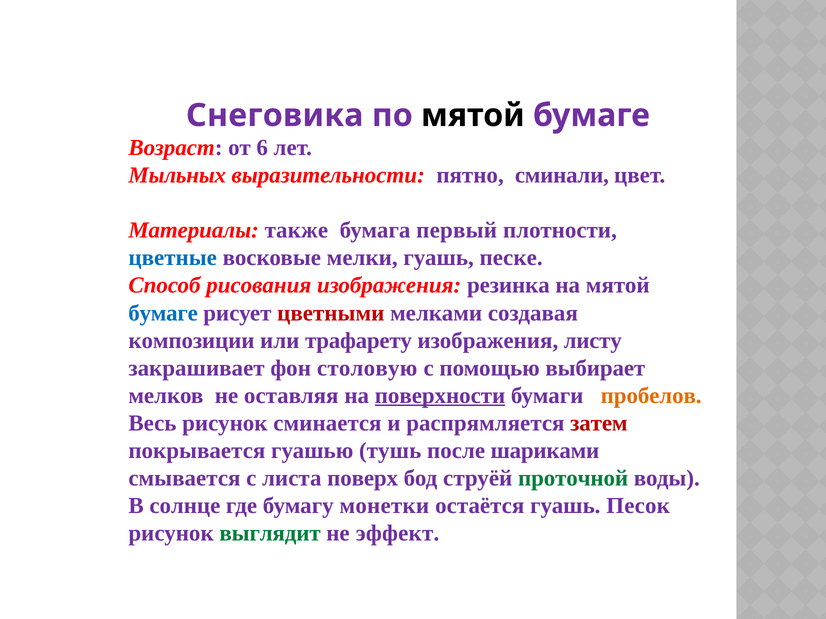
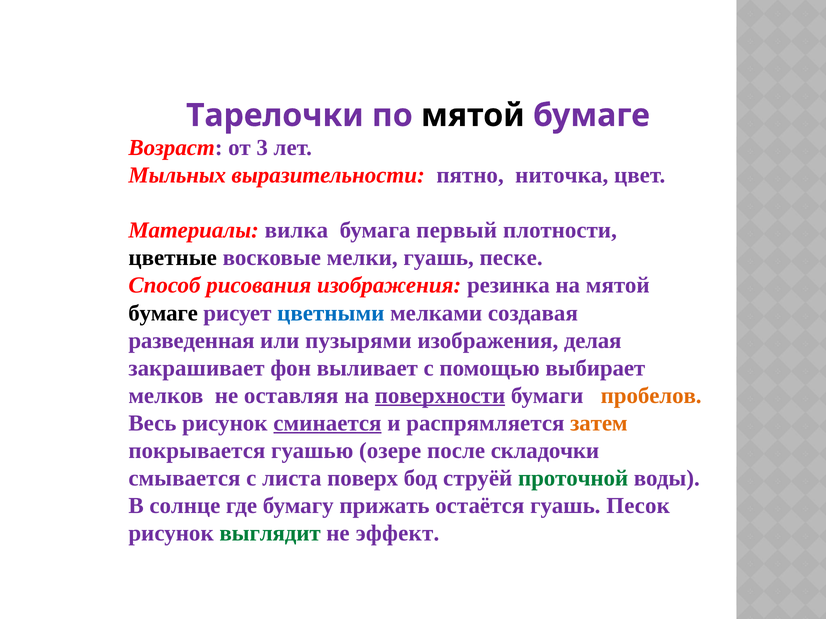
Снеговика: Снеговика -> Тарелочки
6: 6 -> 3
сминали: сминали -> ниточка
также: также -> вилка
цветные colour: blue -> black
бумаге at (163, 313) colour: blue -> black
цветными colour: red -> blue
композиции: композиции -> разведенная
трафарету: трафарету -> пузырями
листу: листу -> делая
столовую: столовую -> выливает
сминается underline: none -> present
затем colour: red -> orange
тушь: тушь -> озере
шариками: шариками -> складочки
монетки: монетки -> прижать
